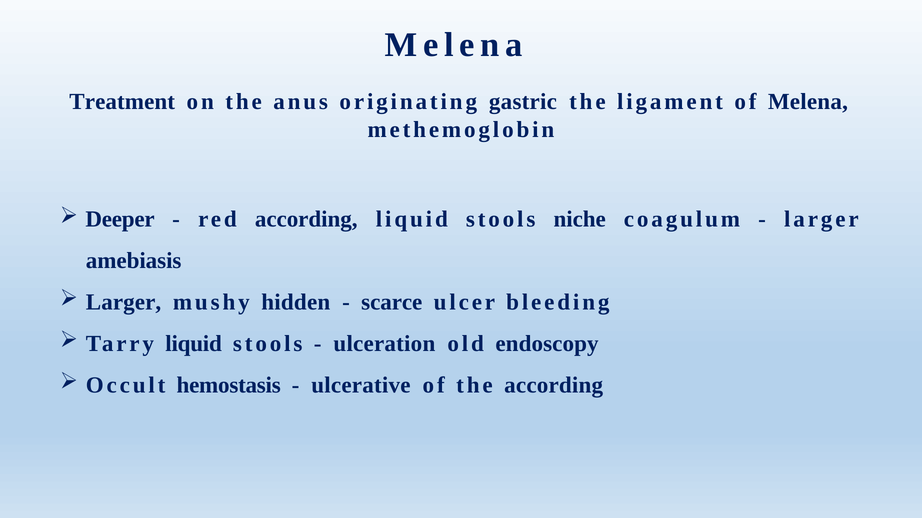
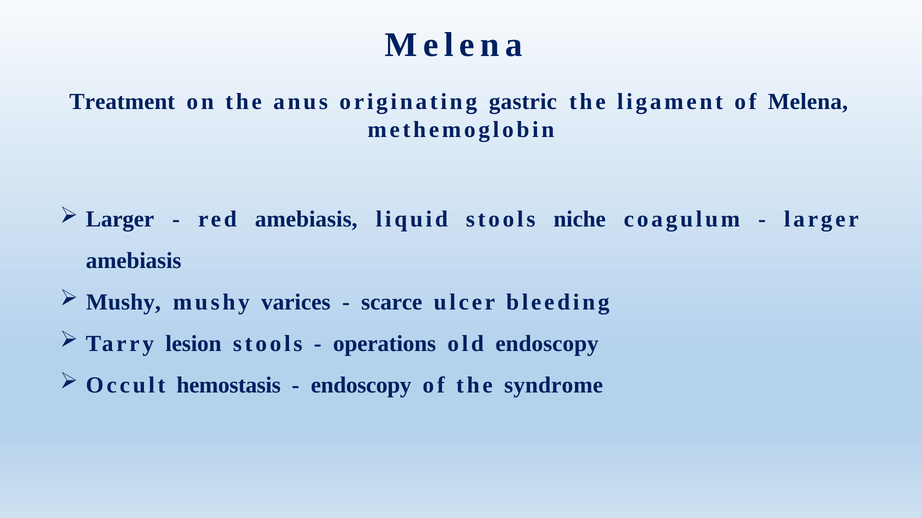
Deeper at (120, 220): Deeper -> Larger
red according: according -> amebiasis
Larger at (124, 303): Larger -> Mushy
hidden: hidden -> varices
Tarry liquid: liquid -> lesion
ulceration: ulceration -> operations
ulcerative at (361, 385): ulcerative -> endoscopy
the according: according -> syndrome
